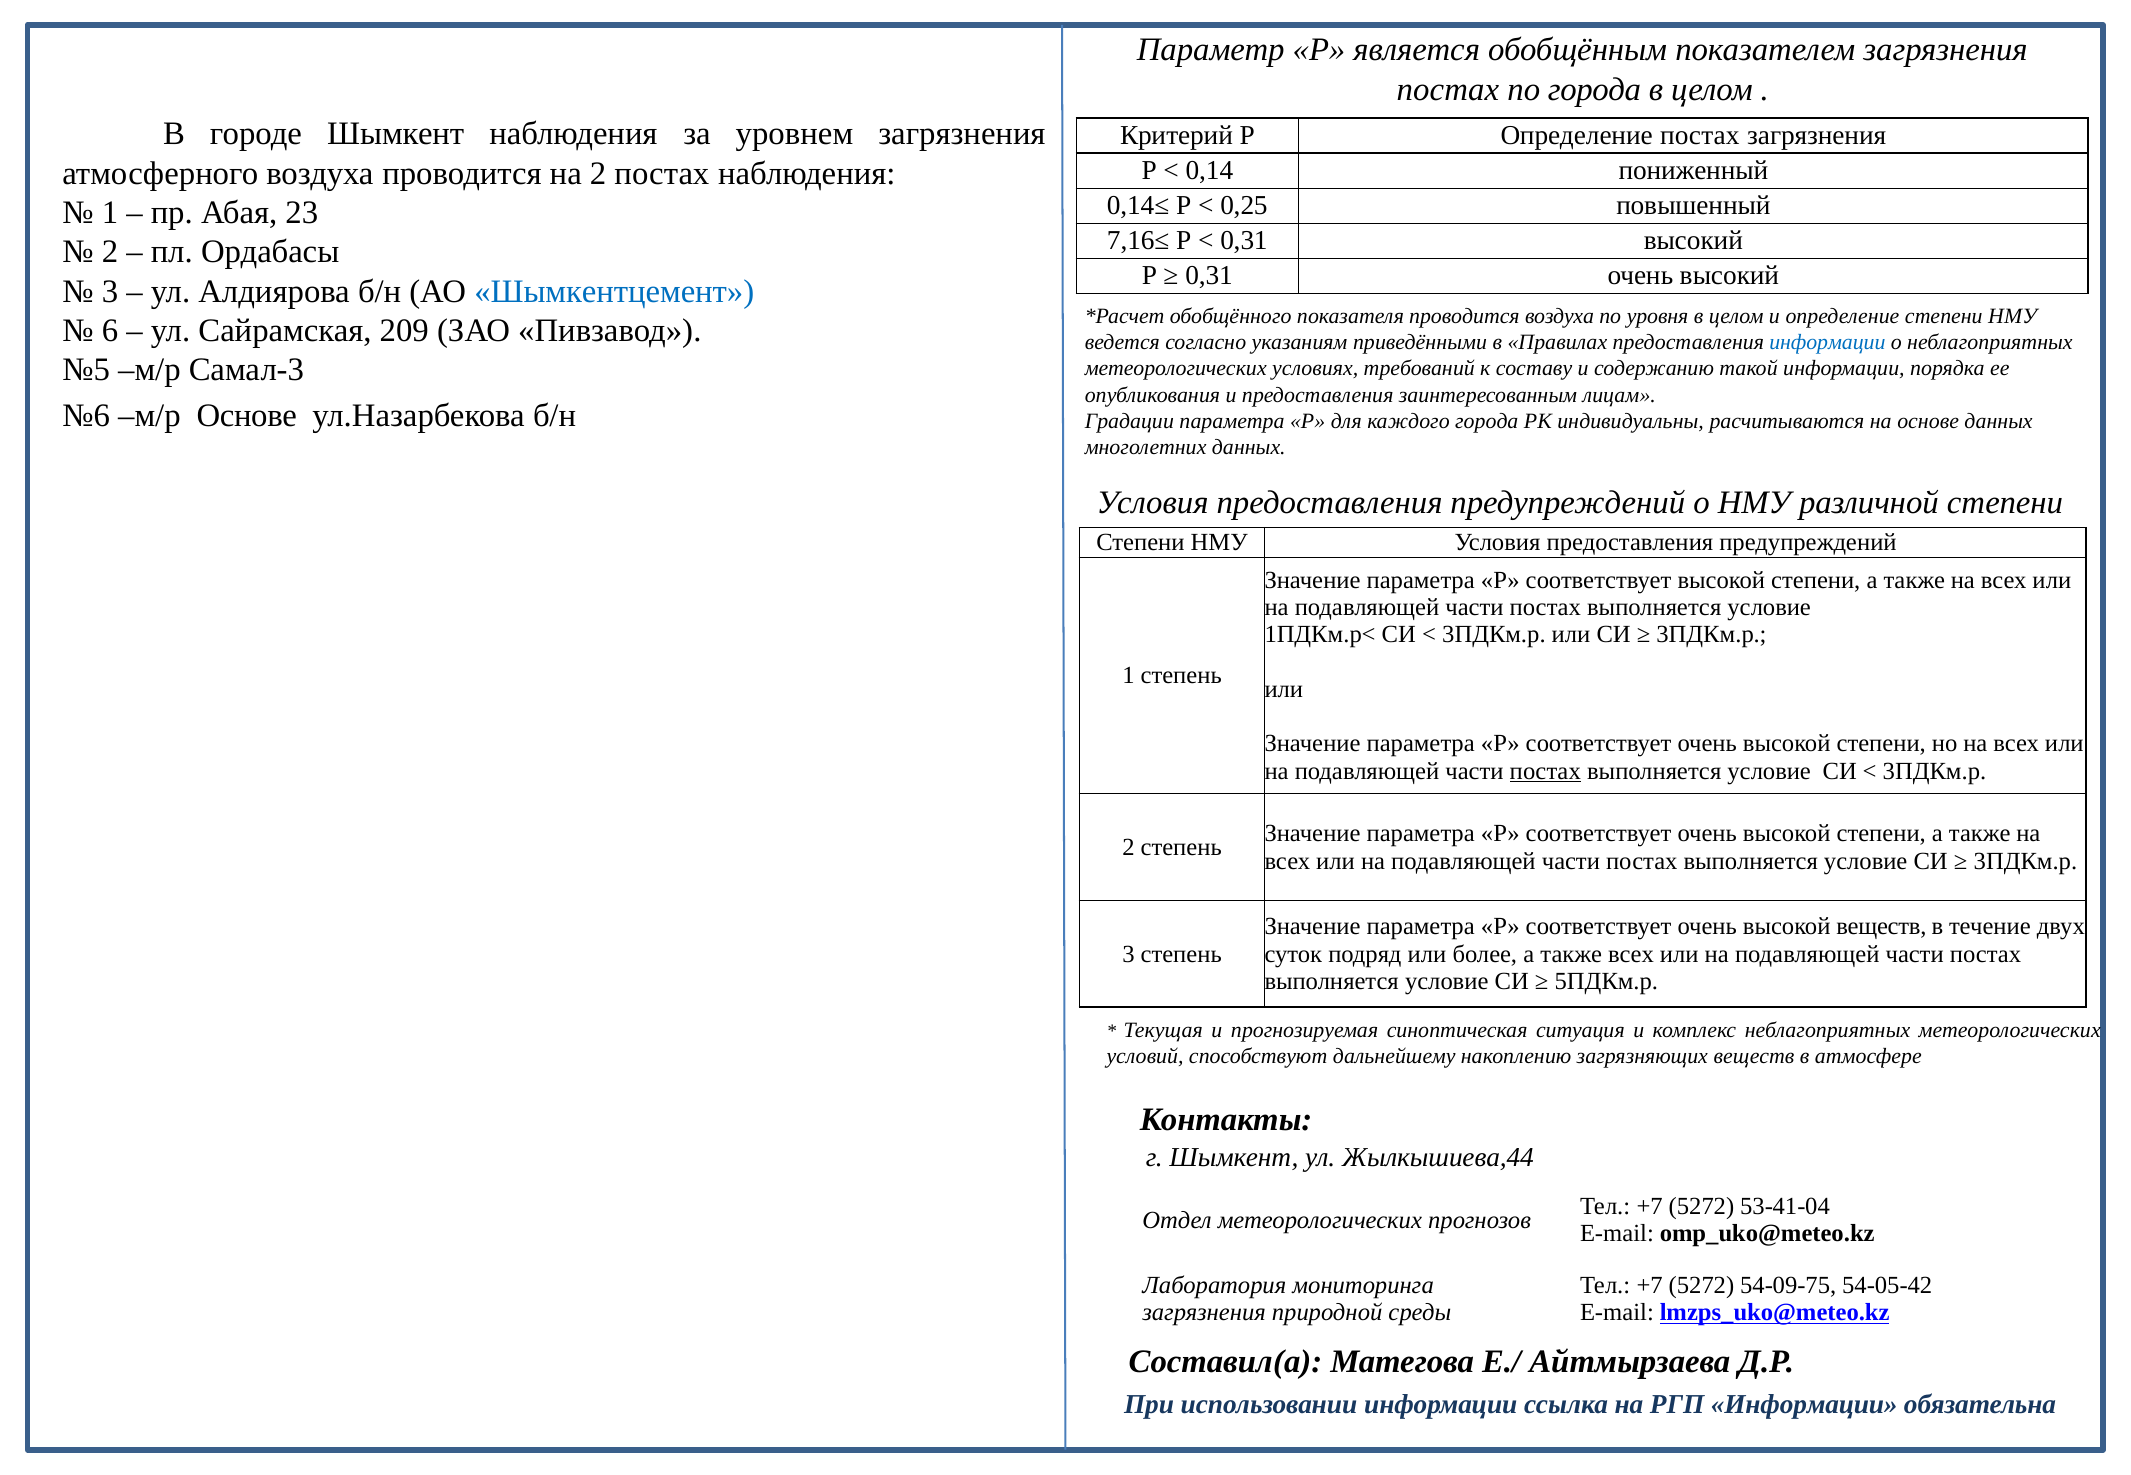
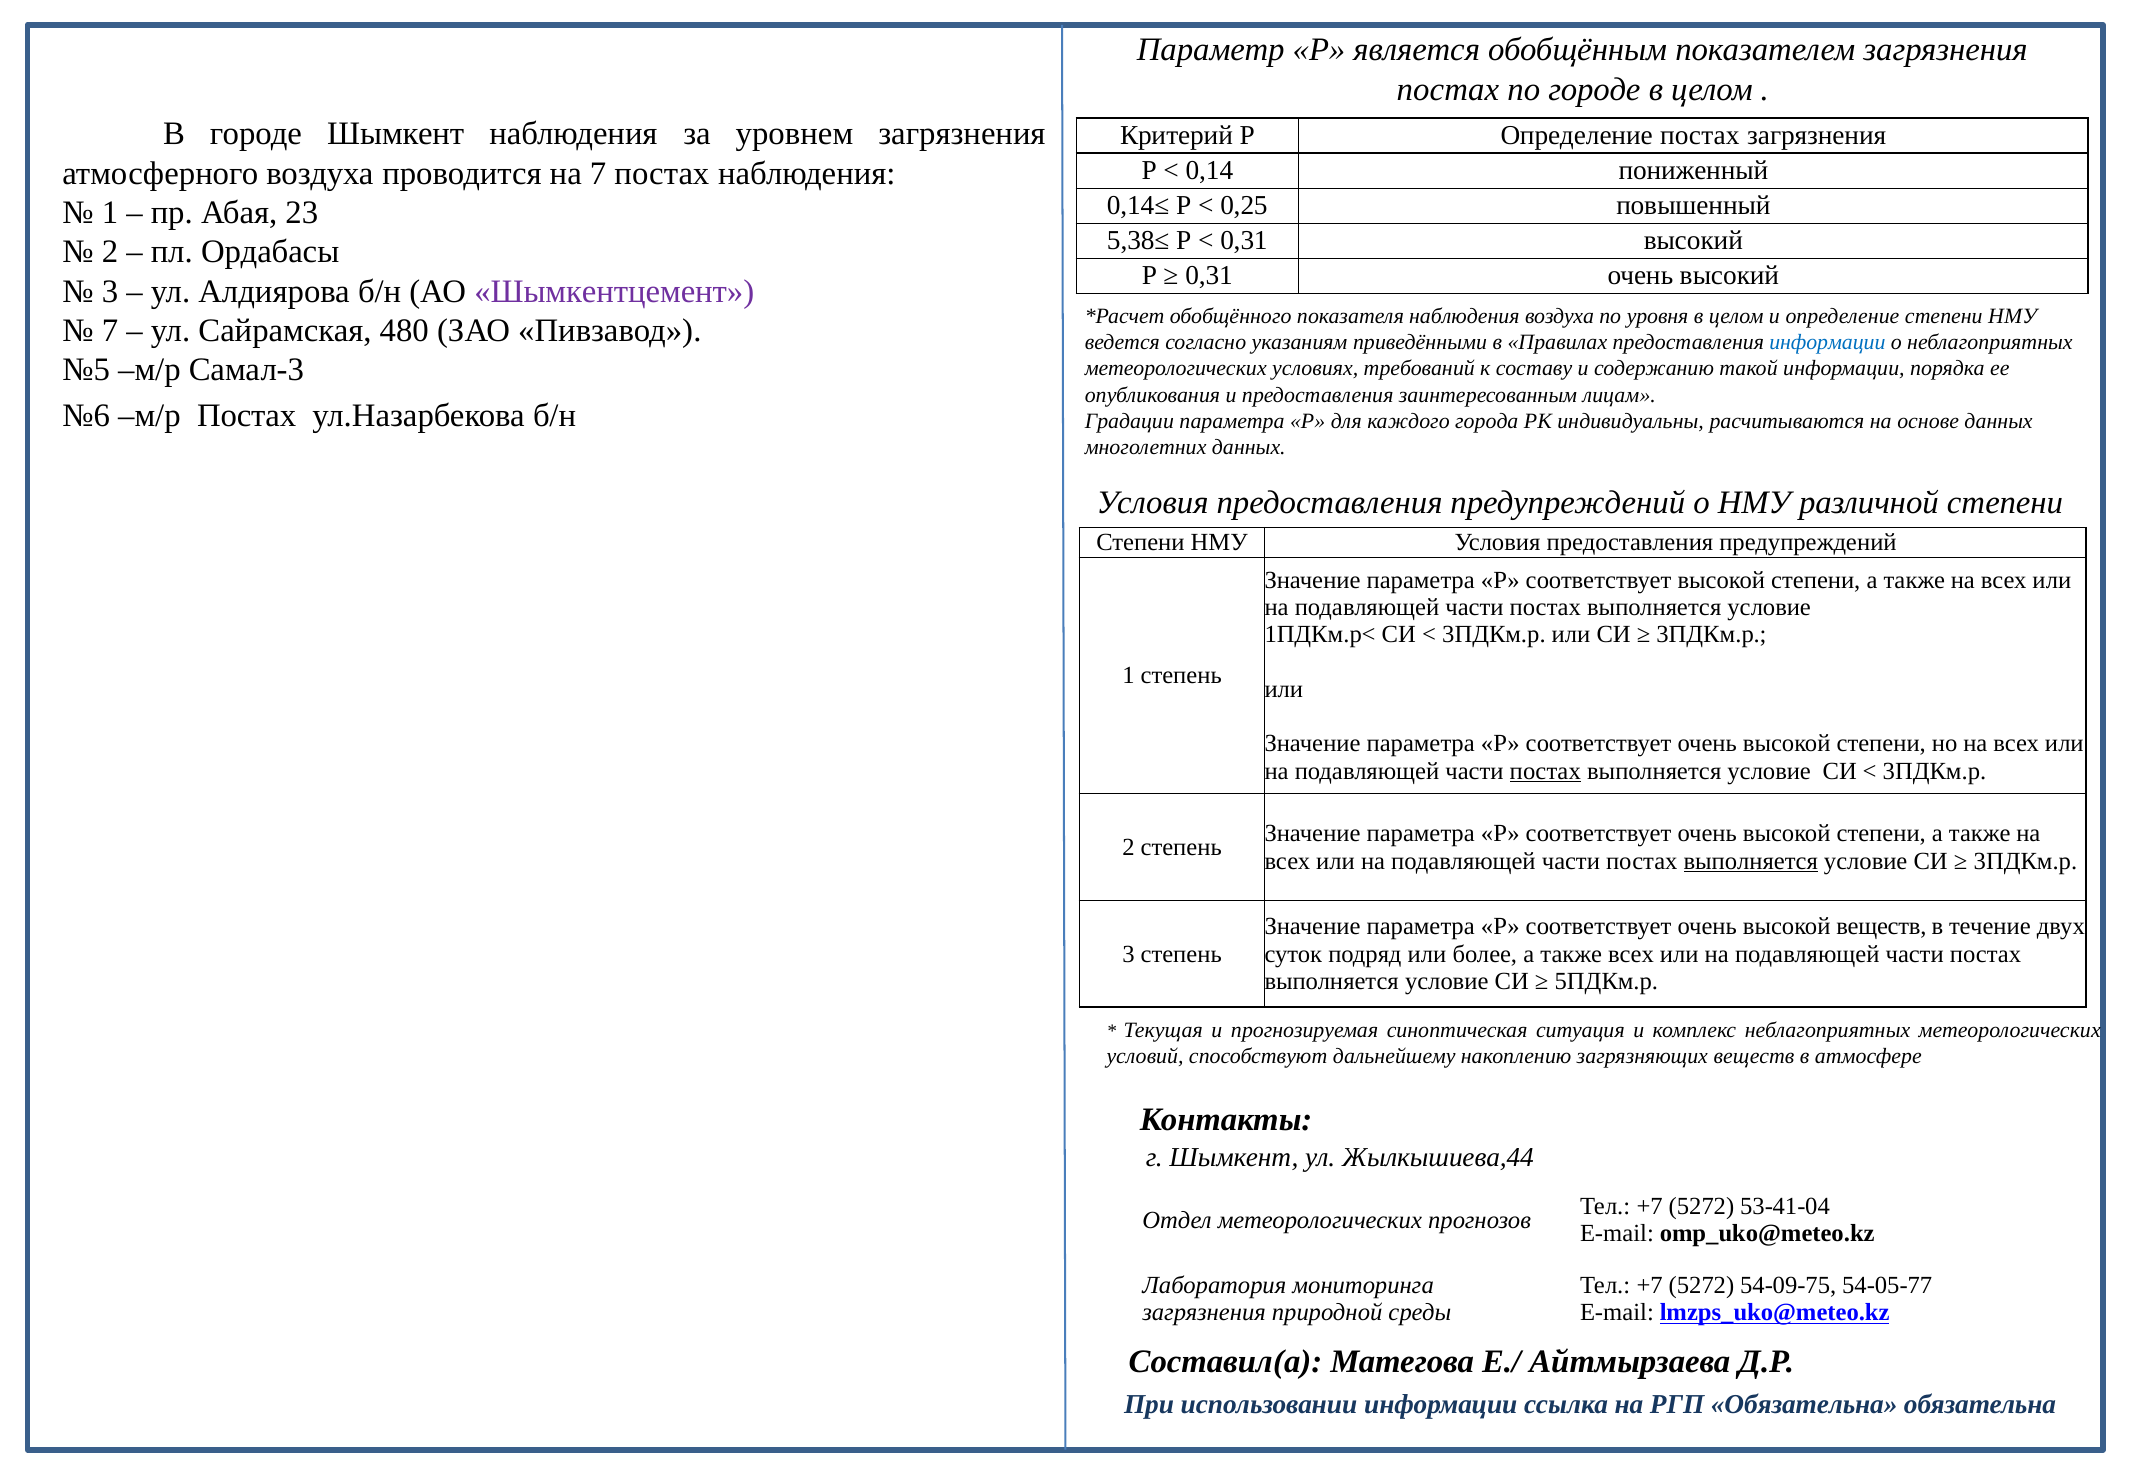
по города: города -> городе
на 2: 2 -> 7
7,16≤: 7,16≤ -> 5,38≤
Шымкентцемент colour: blue -> purple
показателя проводится: проводится -> наблюдения
6 at (110, 331): 6 -> 7
209: 209 -> 480
м/р Основе: Основе -> Постах
выполняется at (1751, 861) underline: none -> present
54-05-42: 54-05-42 -> 54-05-77
РГП Информации: Информации -> Обязательна
